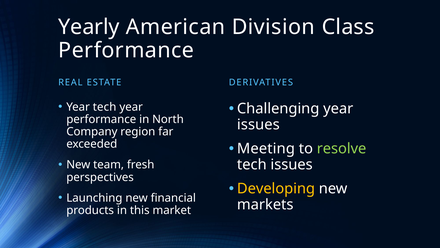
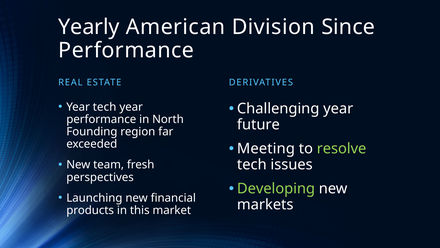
Class: Class -> Since
issues at (258, 124): issues -> future
Company: Company -> Founding
Developing colour: yellow -> light green
